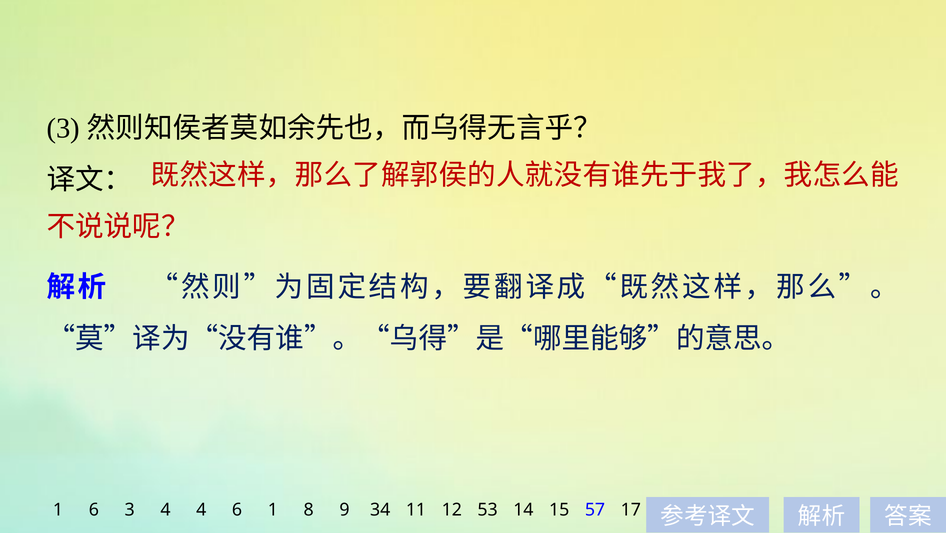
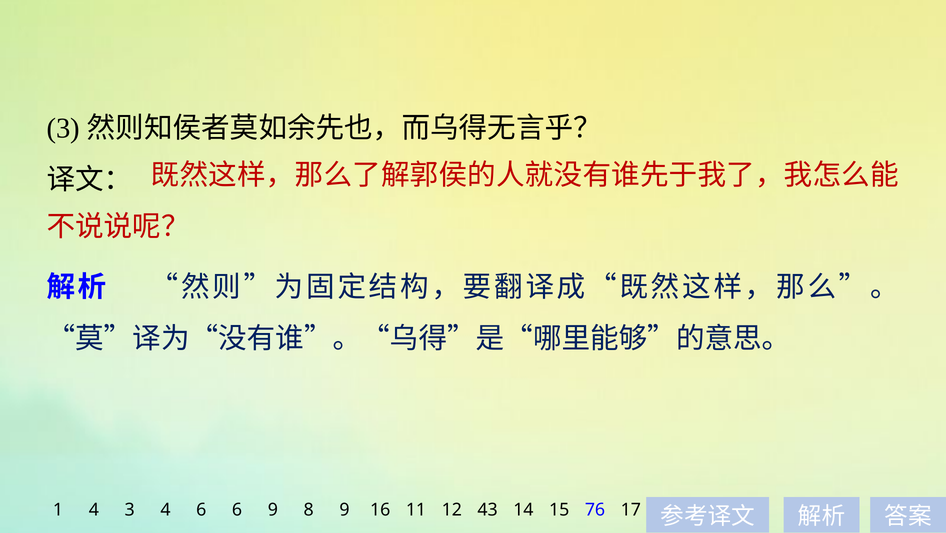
1 6: 6 -> 4
4 4: 4 -> 6
6 1: 1 -> 9
34: 34 -> 16
53: 53 -> 43
57: 57 -> 76
